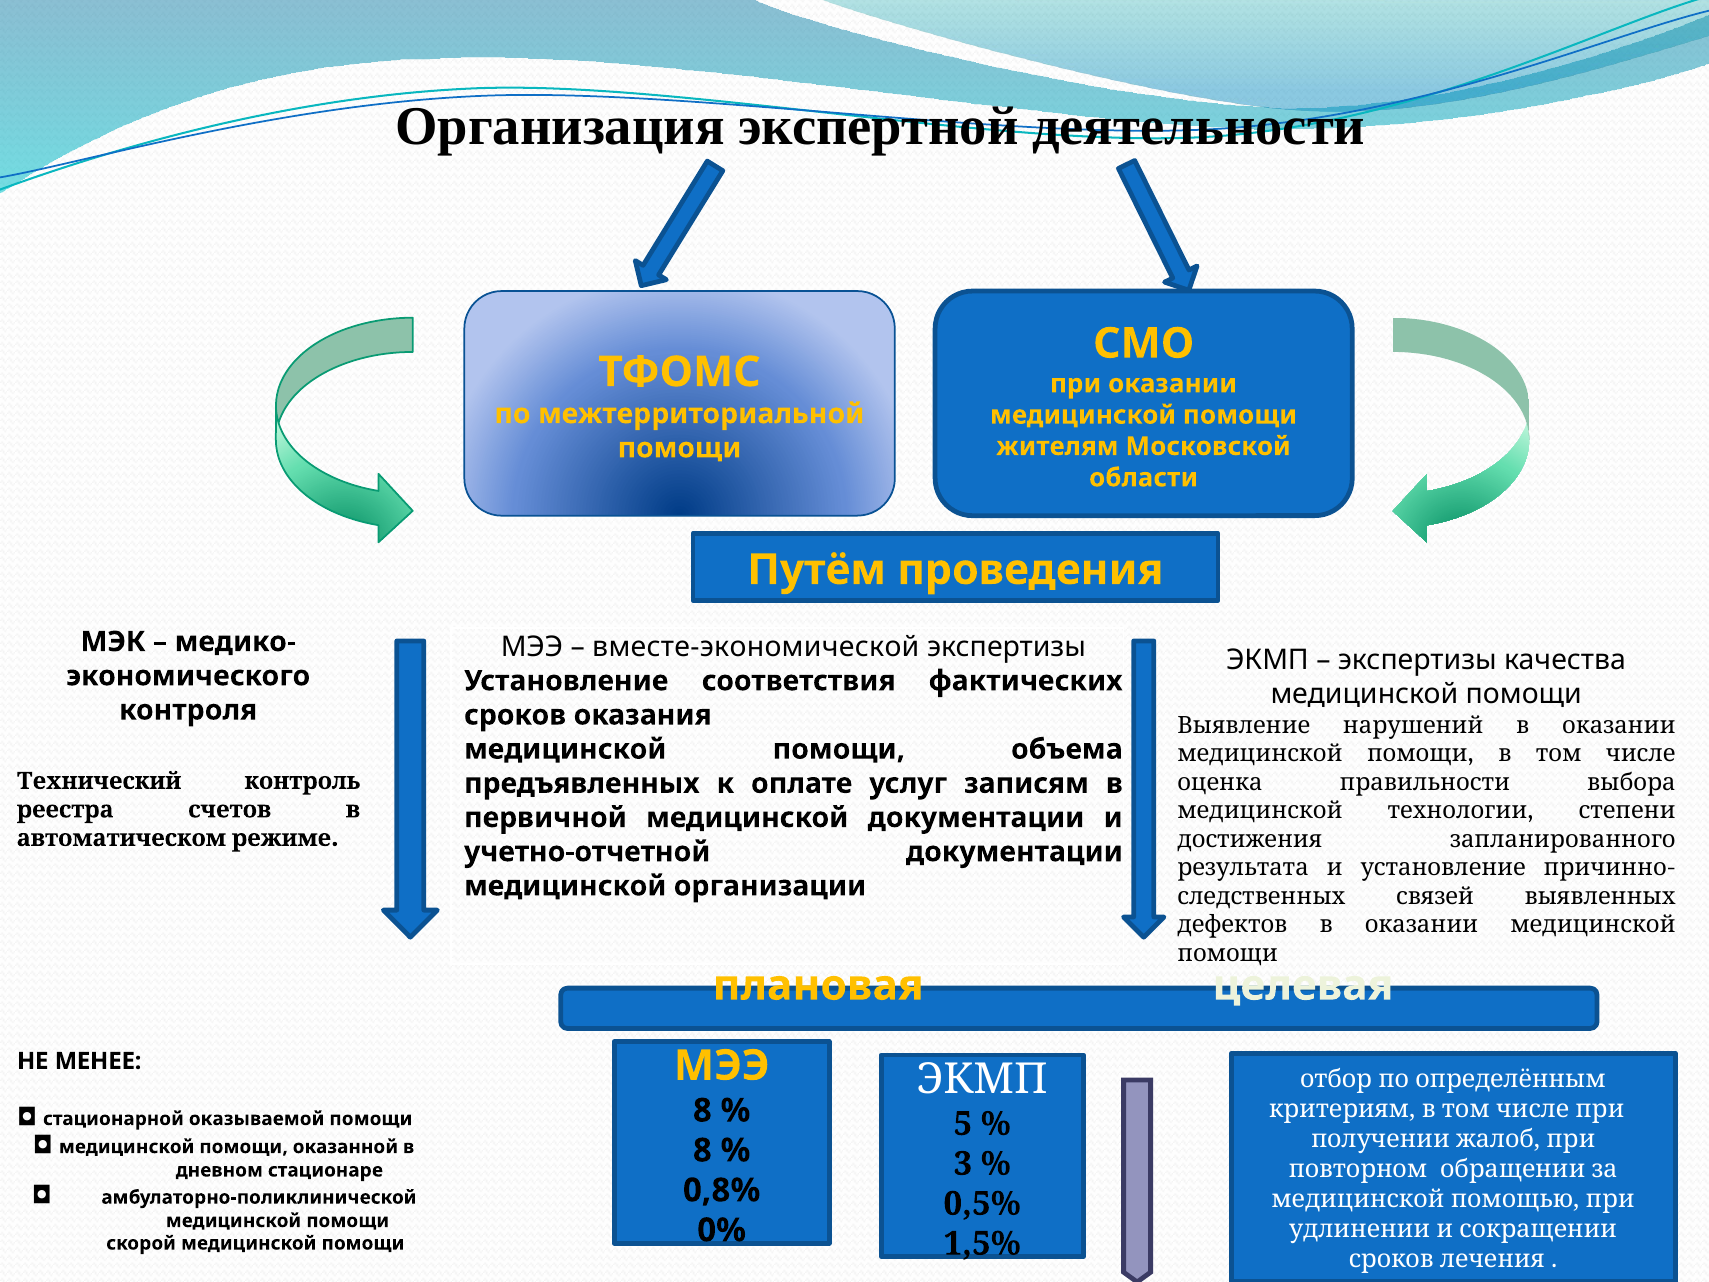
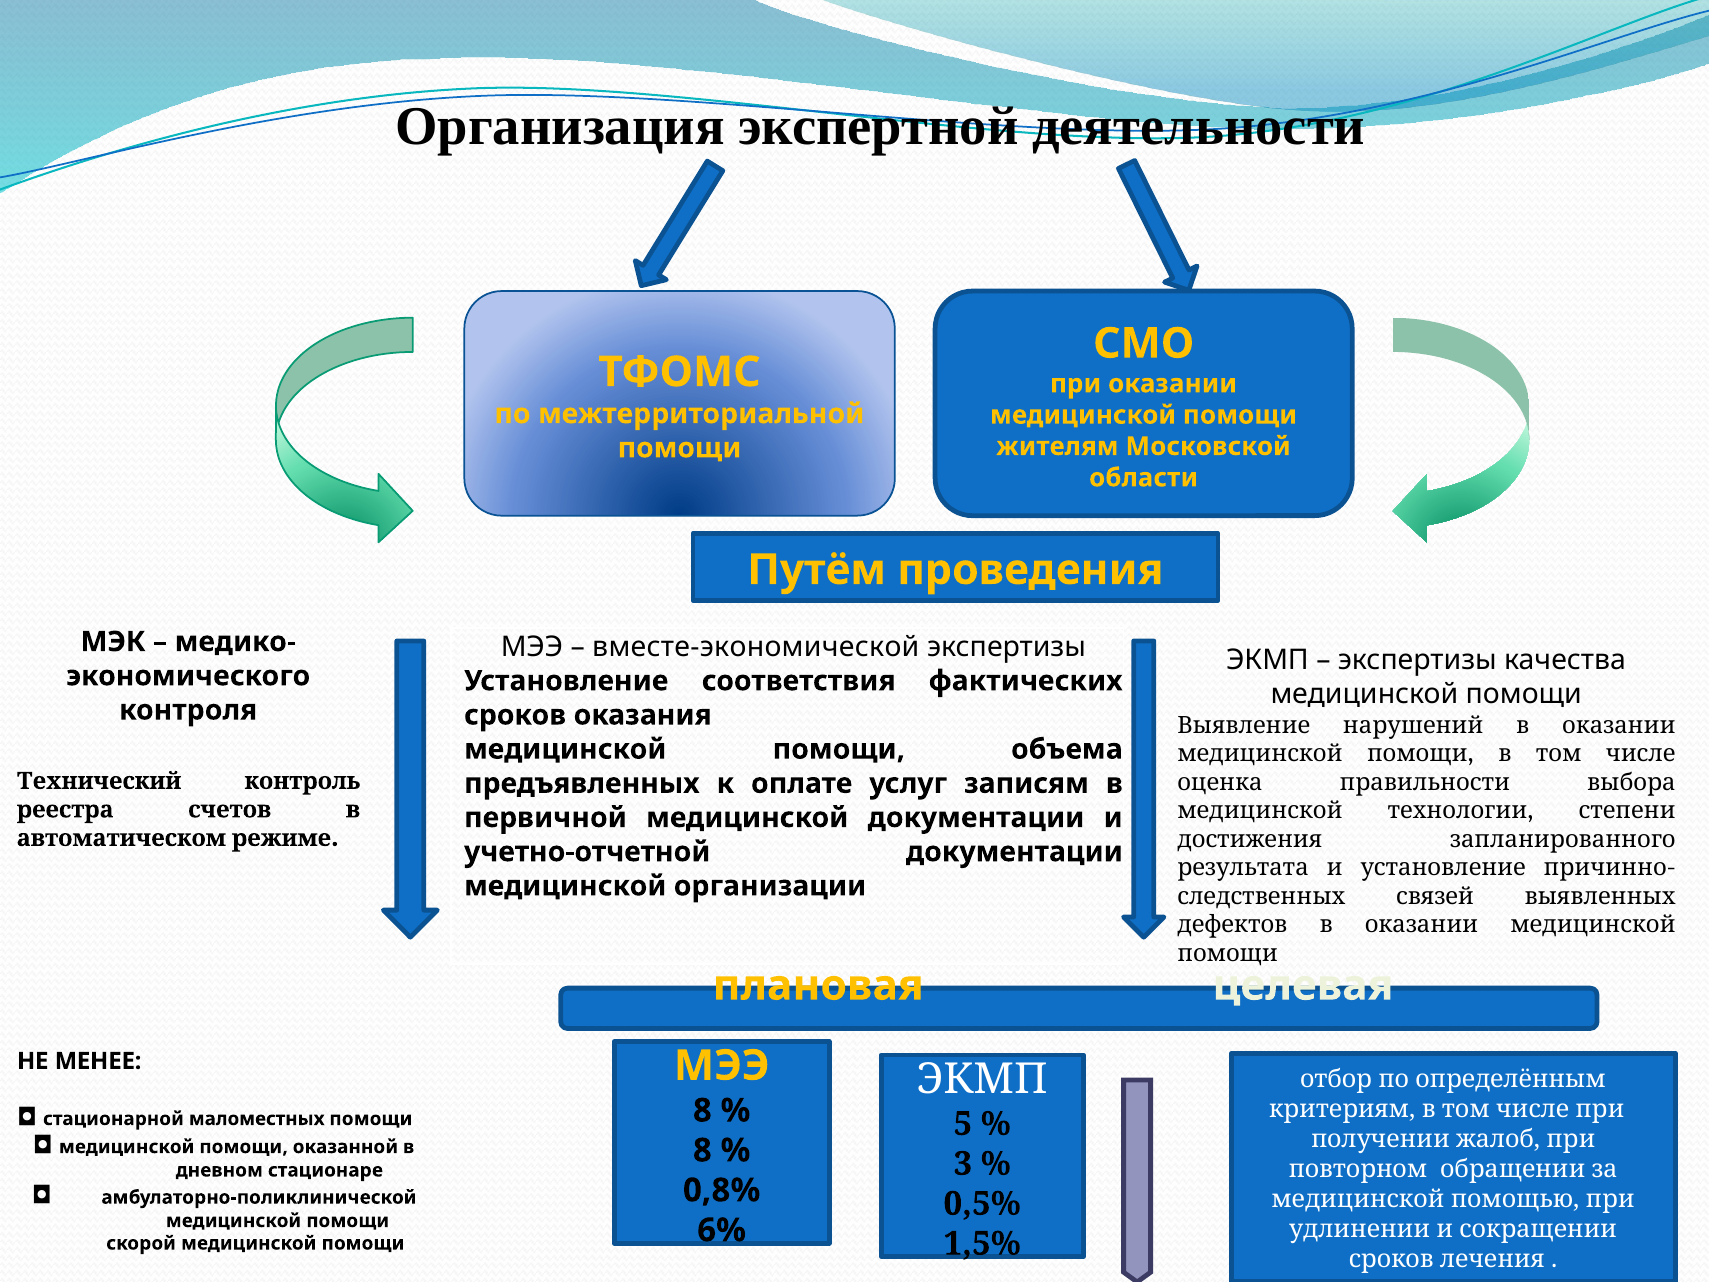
оказываемой: оказываемой -> маломестных
0%: 0% -> 6%
